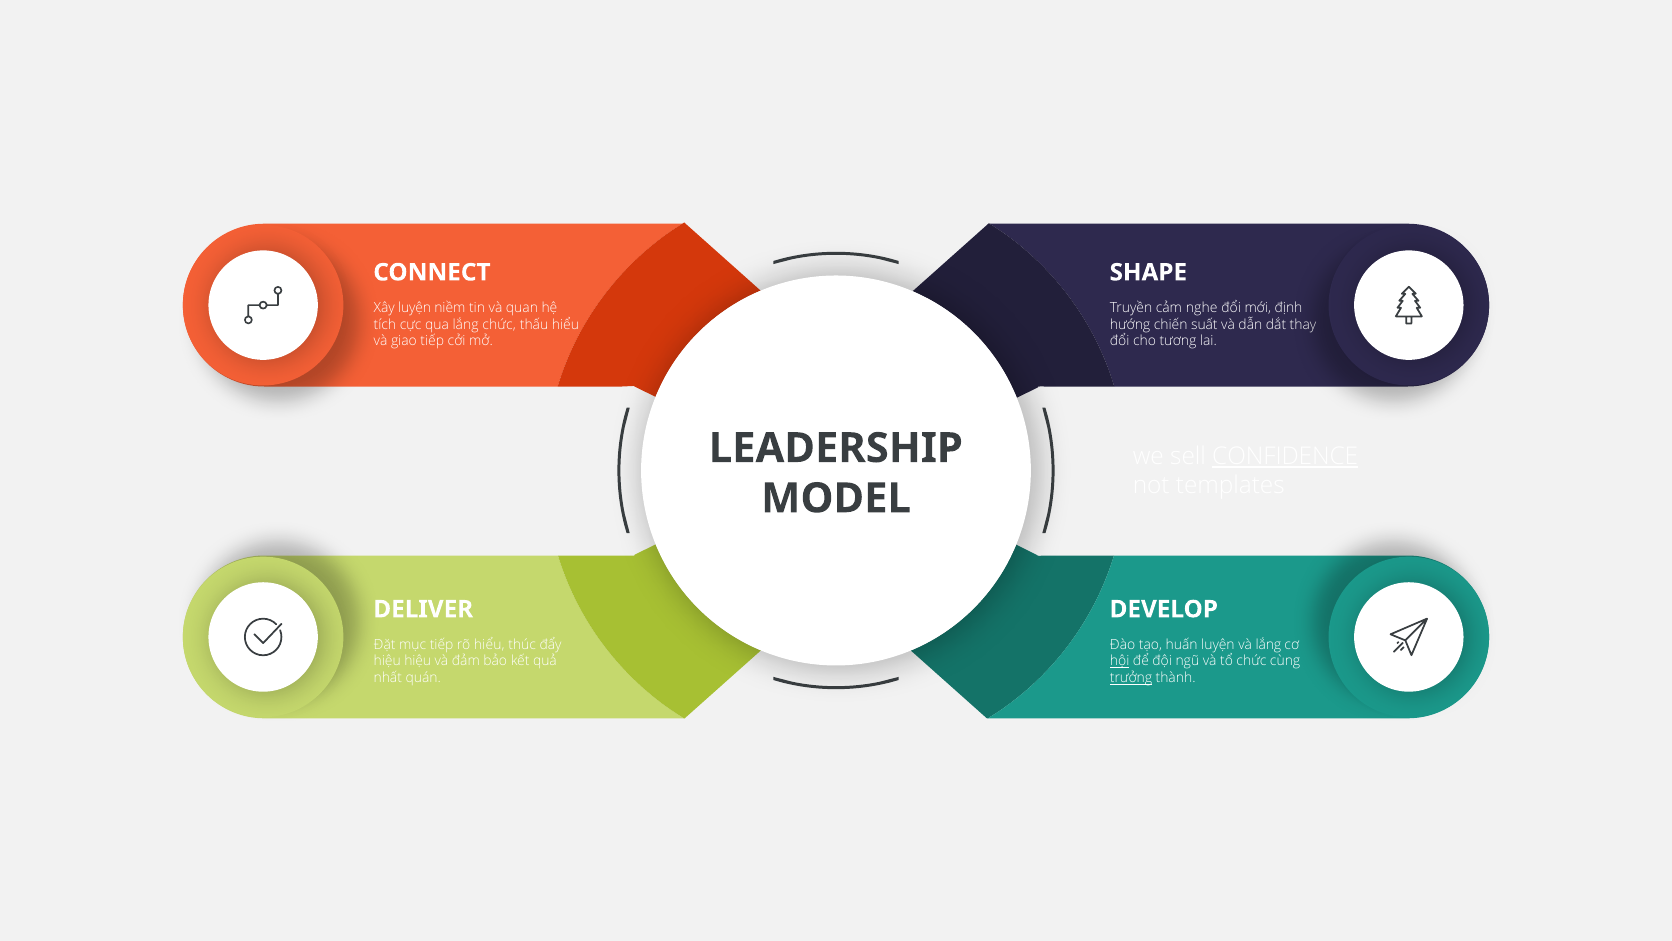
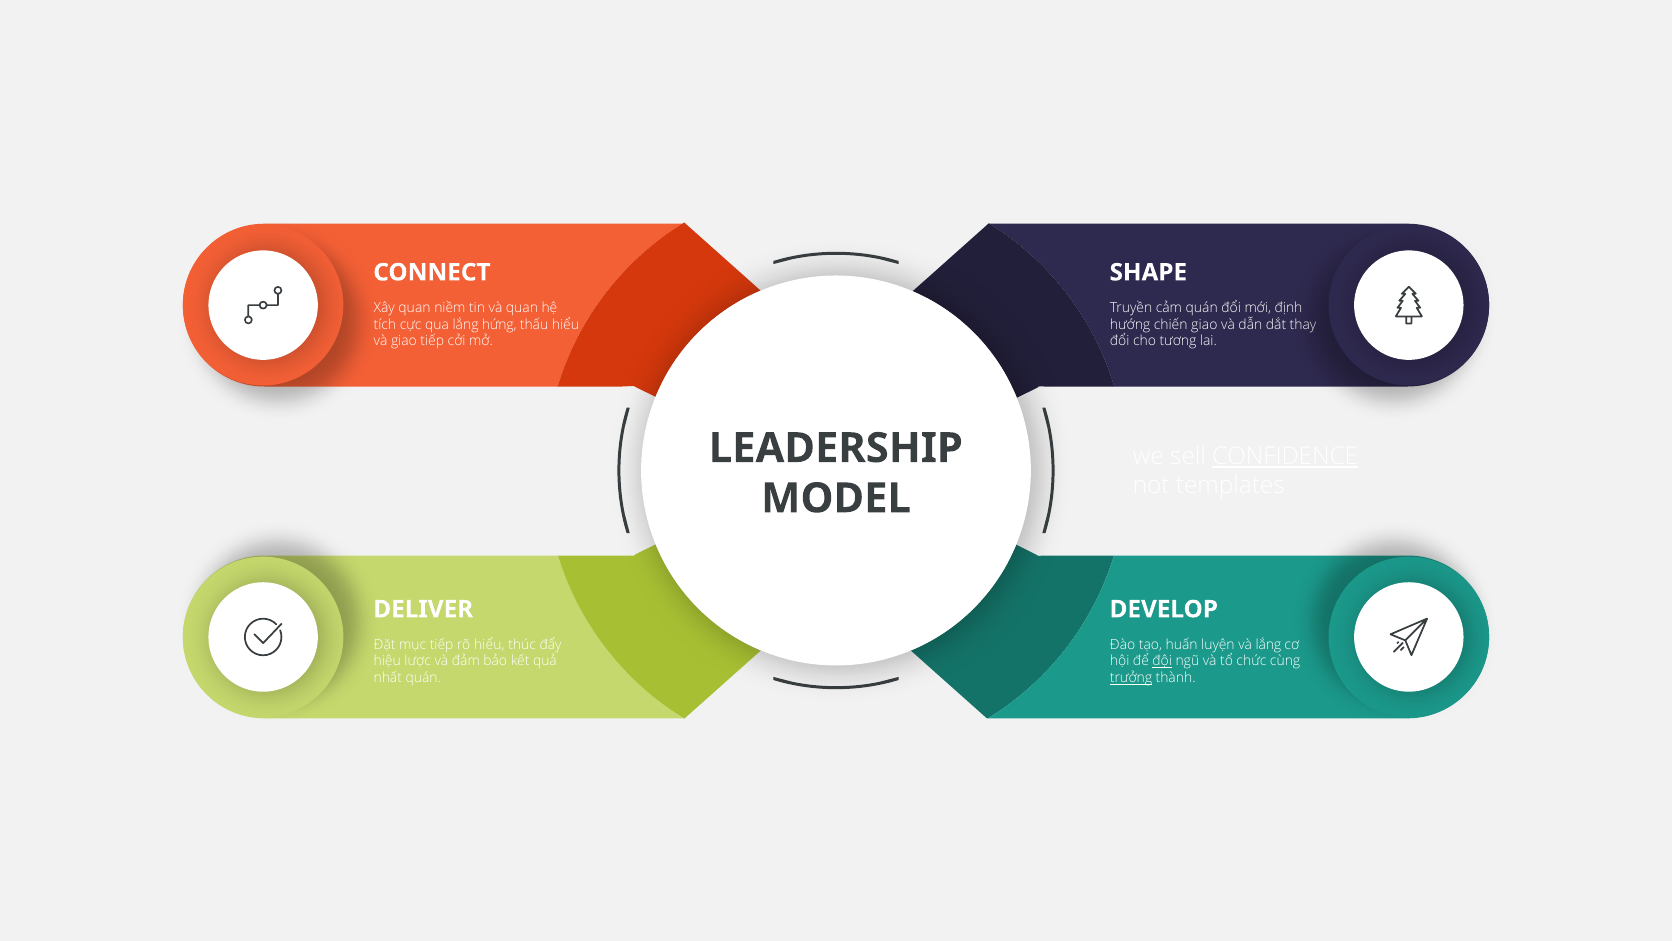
Xây luyện: luyện -> quan
cảm nghe: nghe -> quán
lắng chức: chức -> hứng
chiến suất: suất -> giao
hiệu at (418, 661): hiệu -> lược
hội underline: present -> none
đội underline: none -> present
